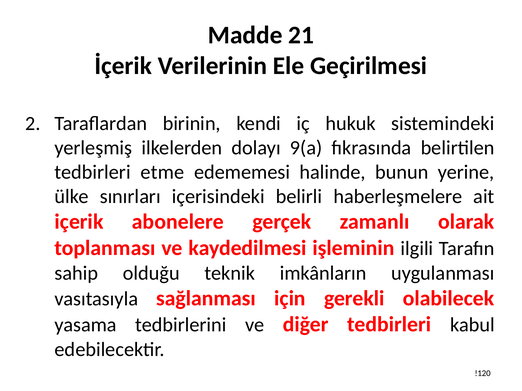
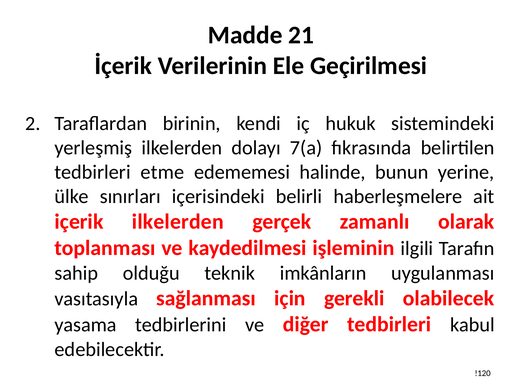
9(a: 9(a -> 7(a
içerik abonelere: abonelere -> ilkelerden
